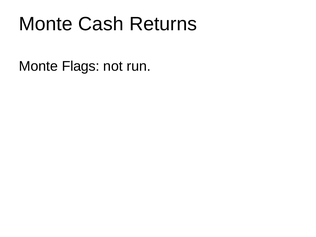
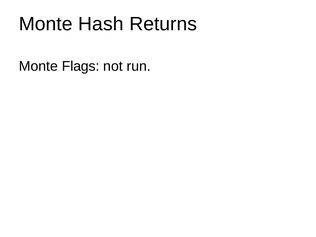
Cash: Cash -> Hash
